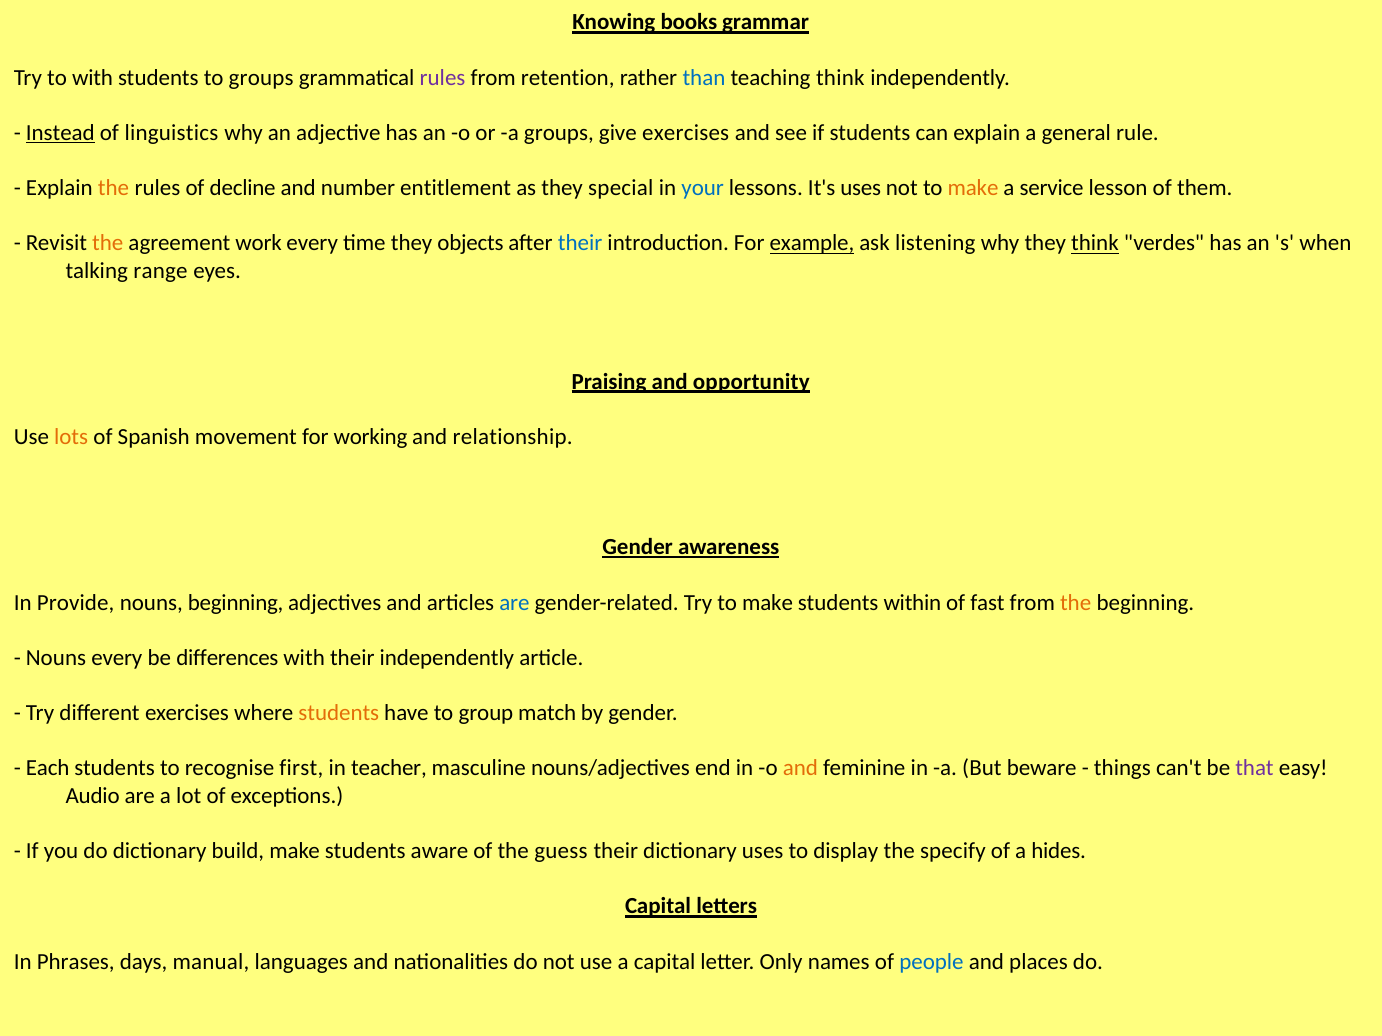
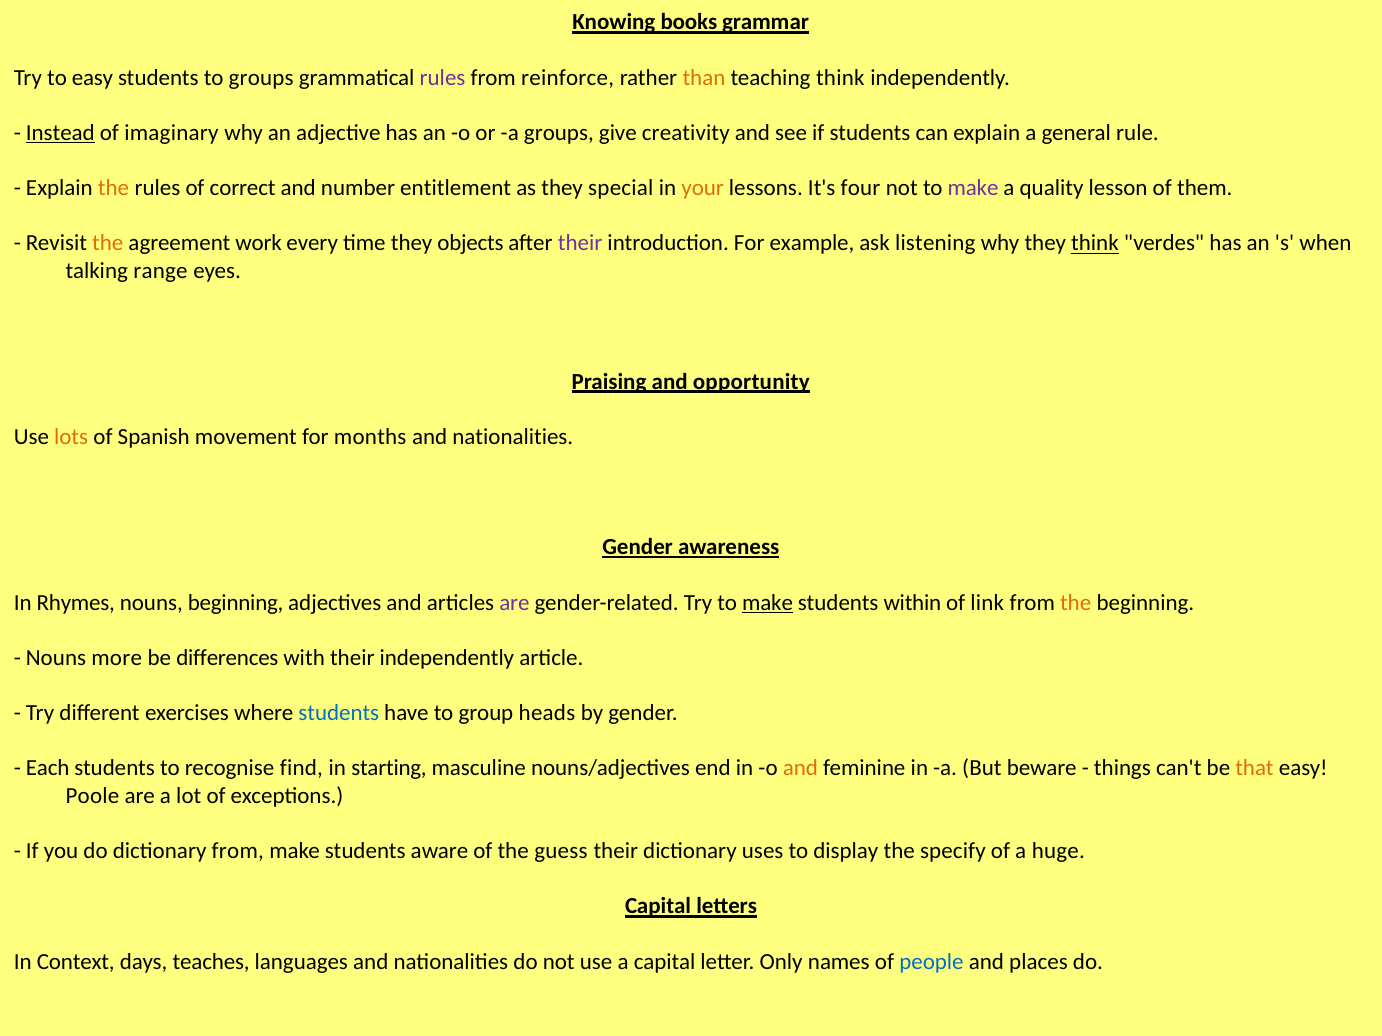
to with: with -> easy
retention: retention -> reinforce
than colour: blue -> orange
linguistics: linguistics -> imaginary
give exercises: exercises -> creativity
decline: decline -> correct
your colour: blue -> orange
It's uses: uses -> four
make at (973, 188) colour: orange -> purple
service: service -> quality
their at (580, 243) colour: blue -> purple
example underline: present -> none
working: working -> months
relationship at (513, 437): relationship -> nationalities
Provide: Provide -> Rhymes
are at (514, 603) colour: blue -> purple
make at (768, 603) underline: none -> present
fast: fast -> link
Nouns every: every -> more
students at (339, 713) colour: orange -> blue
match: match -> heads
first: first -> find
teacher: teacher -> starting
that colour: purple -> orange
Audio: Audio -> Poole
dictionary build: build -> from
hides: hides -> huge
Phrases: Phrases -> Context
manual: manual -> teaches
